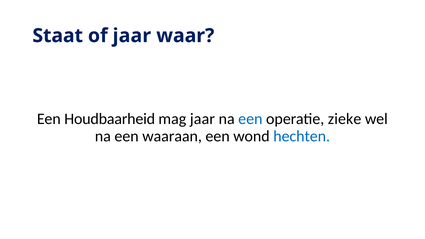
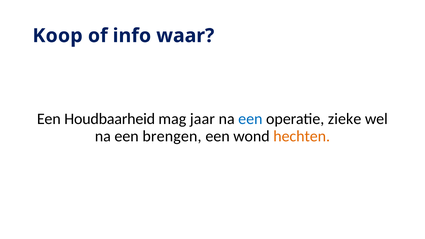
Staat: Staat -> Koop
of jaar: jaar -> info
waaraan: waaraan -> brengen
hechten colour: blue -> orange
